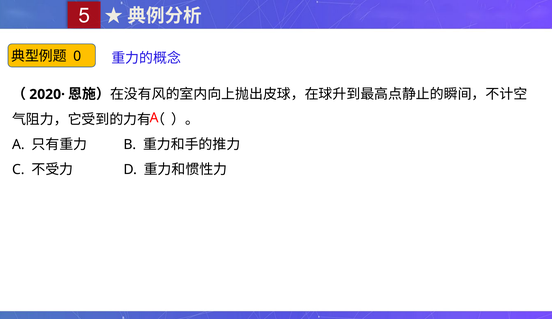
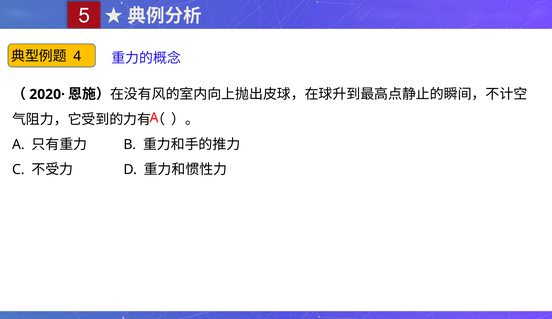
0: 0 -> 4
